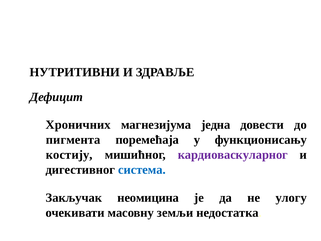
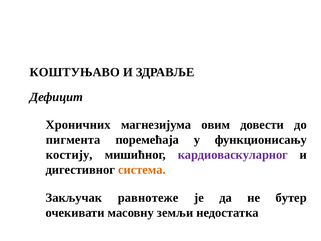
НУТРИТИВНИ: НУТРИТИВНИ -> КОШТУЊАВО
једна: једна -> овим
система colour: blue -> orange
неомицина: неомицина -> равнотеже
улогу: улогу -> бутер
